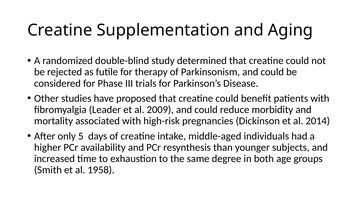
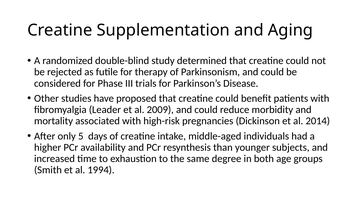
1958: 1958 -> 1994
